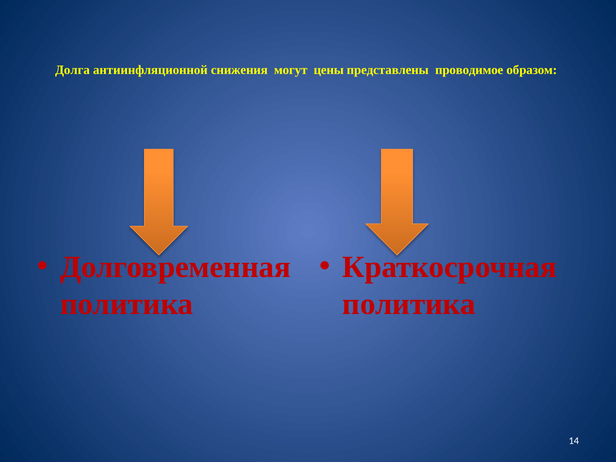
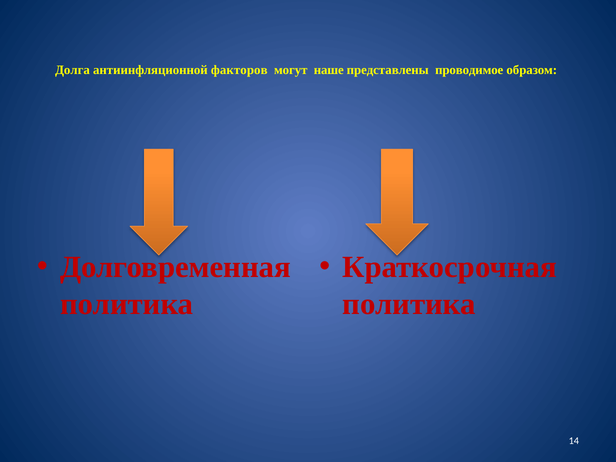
снижения: снижения -> факторов
цены: цены -> наше
